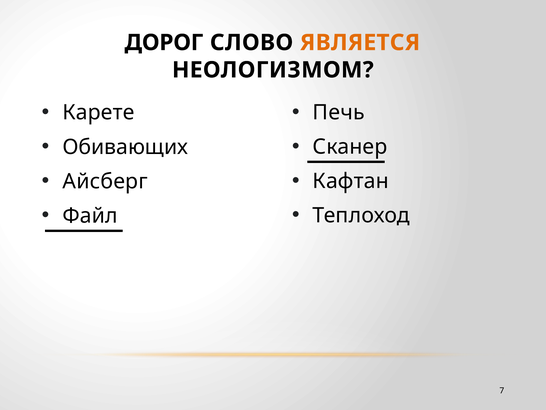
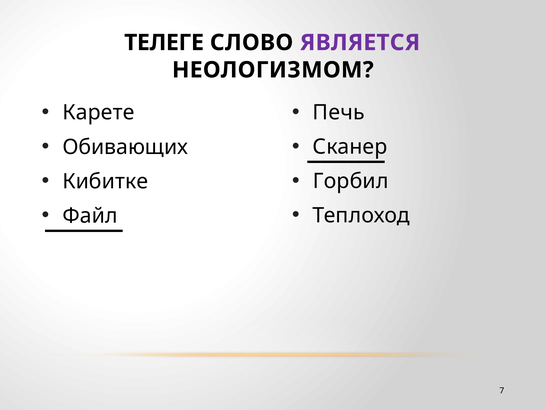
ДОРОГ: ДОРОГ -> ТЕЛЕГЕ
ЯВЛЯЕТСЯ colour: orange -> purple
Кафтан: Кафтан -> Горбил
Айсберг: Айсберг -> Кибитке
